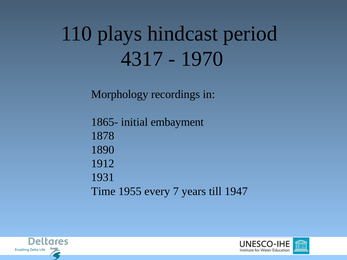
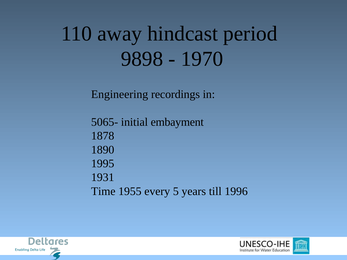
plays: plays -> away
4317: 4317 -> 9898
Morphology: Morphology -> Engineering
1865-: 1865- -> 5065-
1912: 1912 -> 1995
7: 7 -> 5
1947: 1947 -> 1996
